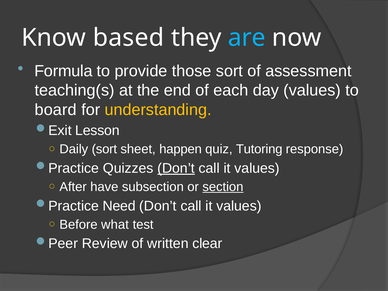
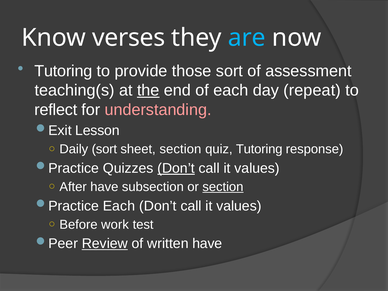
based: based -> verses
Formula at (63, 71): Formula -> Tutoring
the underline: none -> present
day values: values -> repeat
board: board -> reflect
understanding colour: yellow -> pink
sheet happen: happen -> section
Need at (119, 206): Need -> Each
what: what -> work
Review underline: none -> present
written clear: clear -> have
